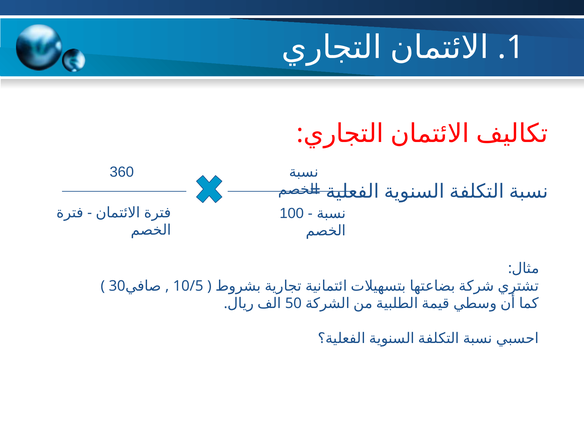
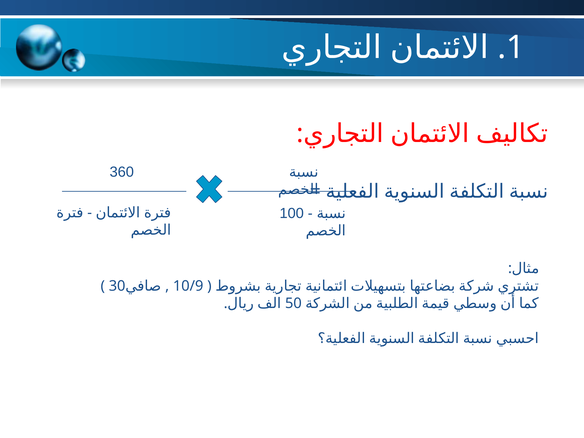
10/5: 10/5 -> 10/9
